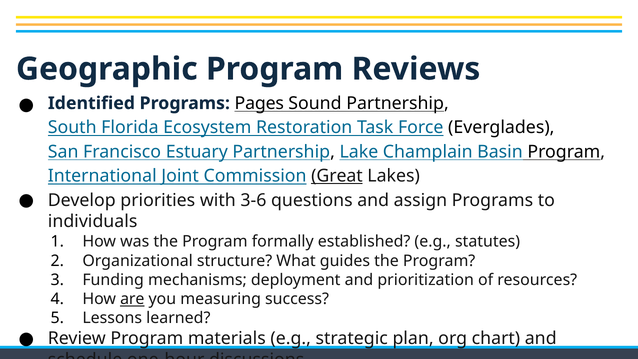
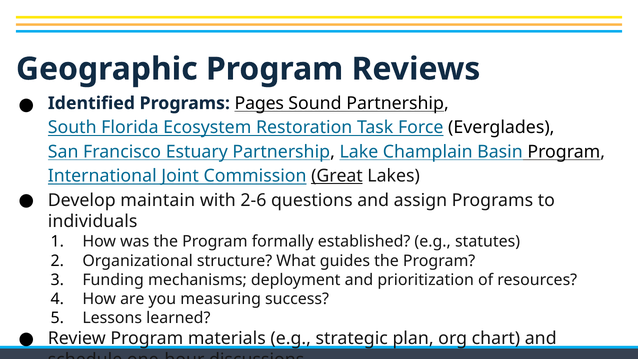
priorities: priorities -> maintain
3-6: 3-6 -> 2-6
are underline: present -> none
